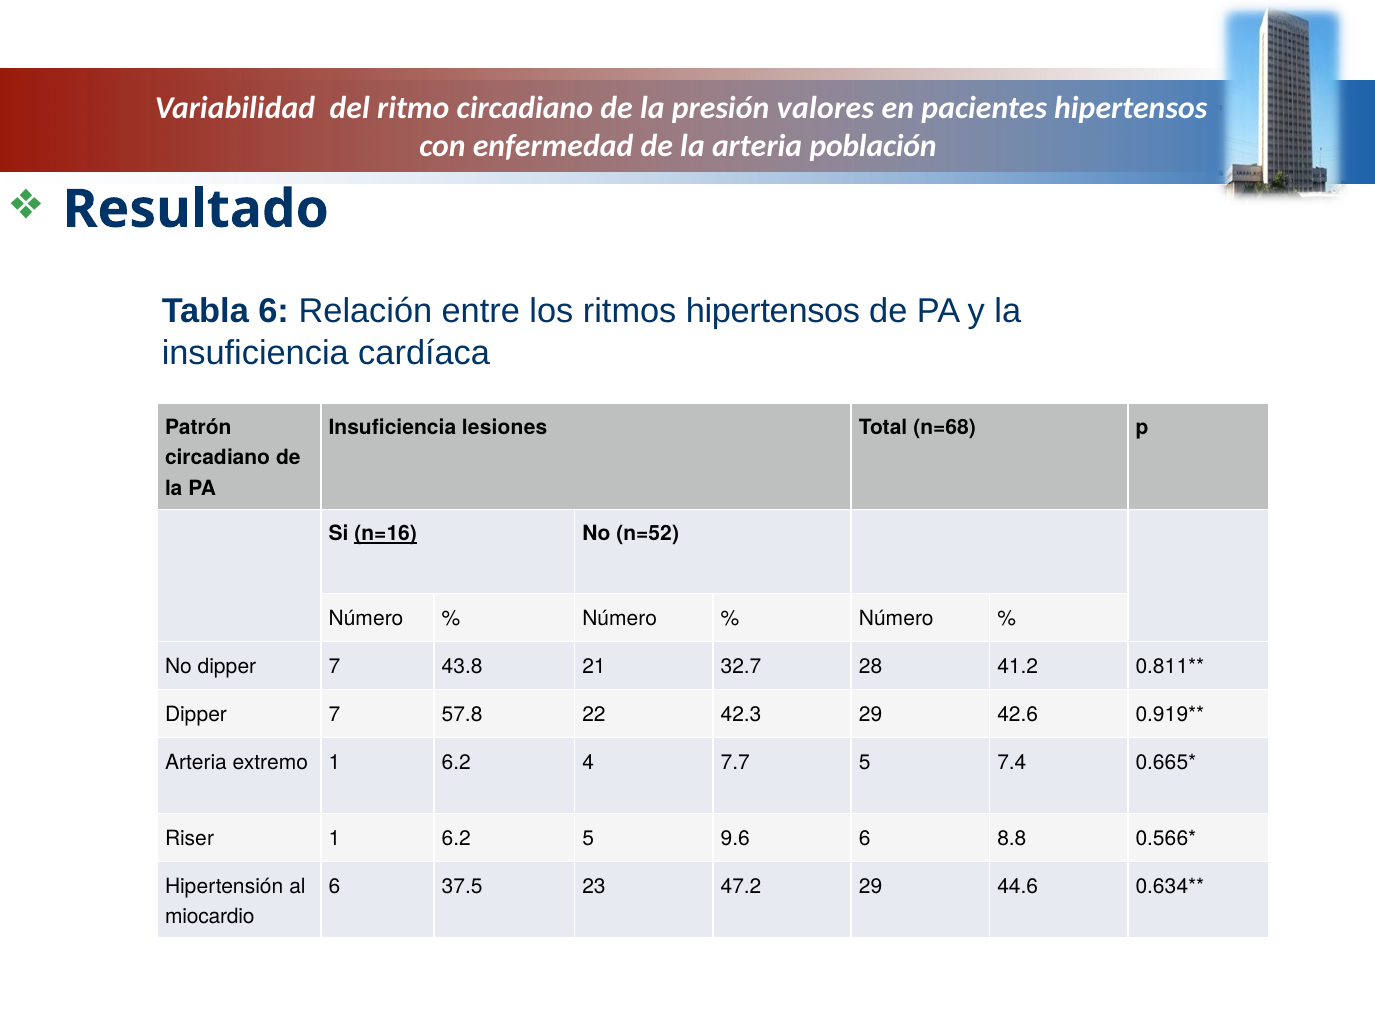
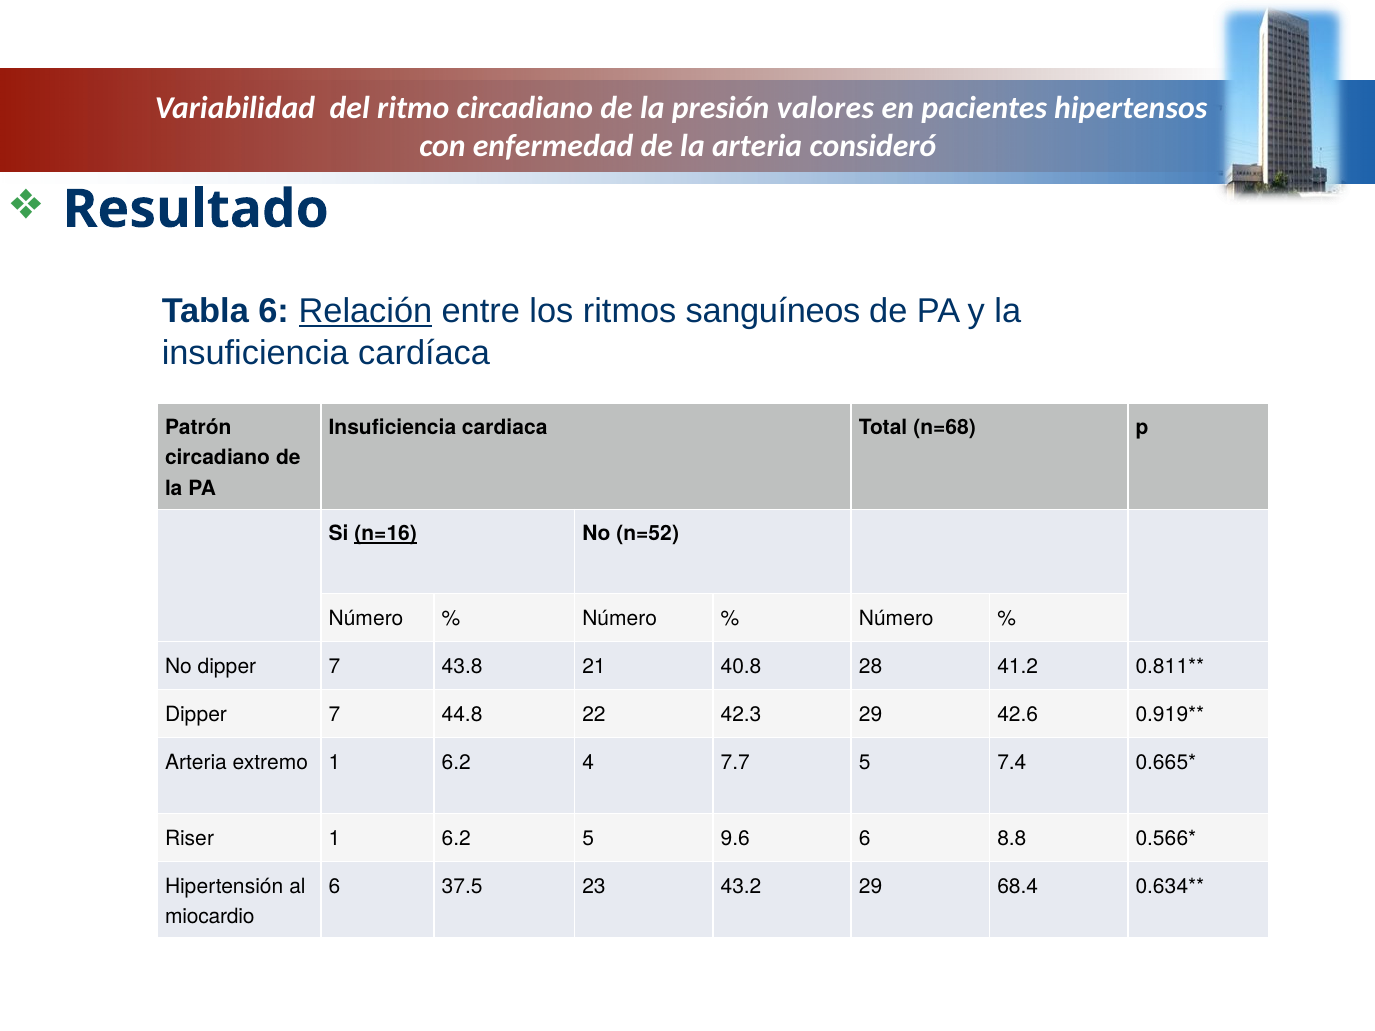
población: población -> consideró
Relación underline: none -> present
ritmos hipertensos: hipertensos -> sanguíneos
lesiones: lesiones -> cardiaca
32.7: 32.7 -> 40.8
57.8: 57.8 -> 44.8
47.2: 47.2 -> 43.2
44.6: 44.6 -> 68.4
